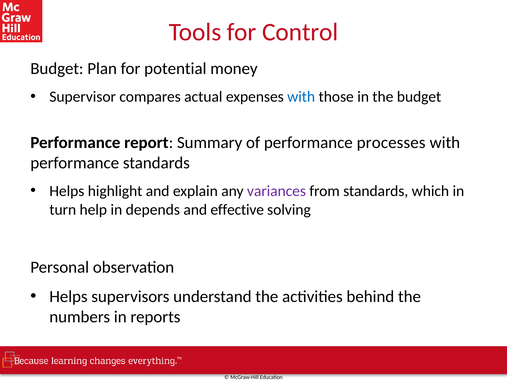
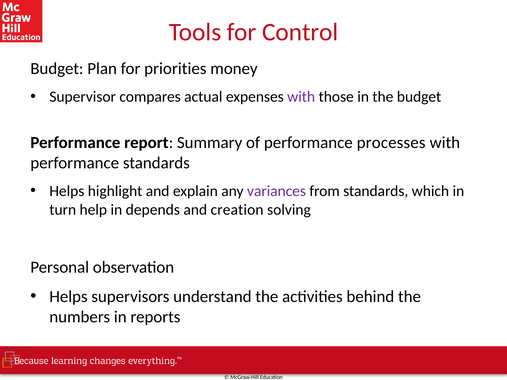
potential: potential -> priorities
with at (301, 97) colour: blue -> purple
effective: effective -> creation
